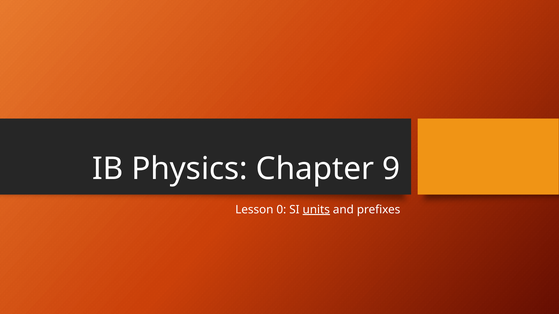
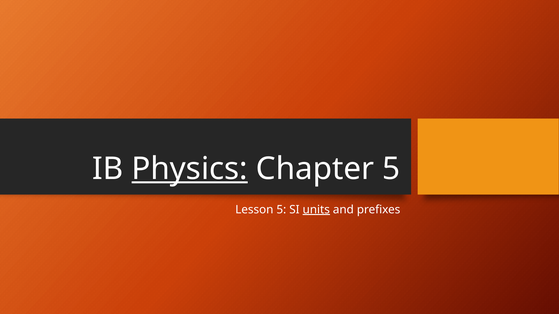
Physics underline: none -> present
Chapter 9: 9 -> 5
Lesson 0: 0 -> 5
